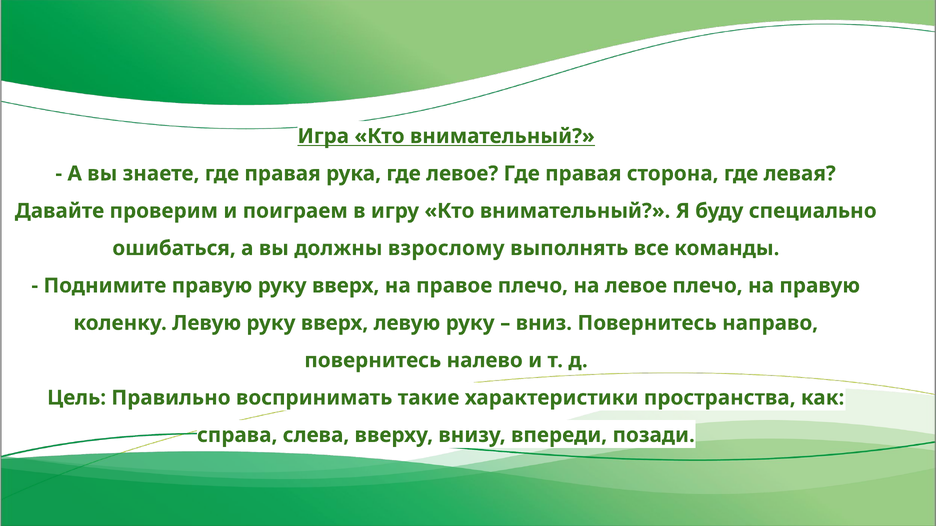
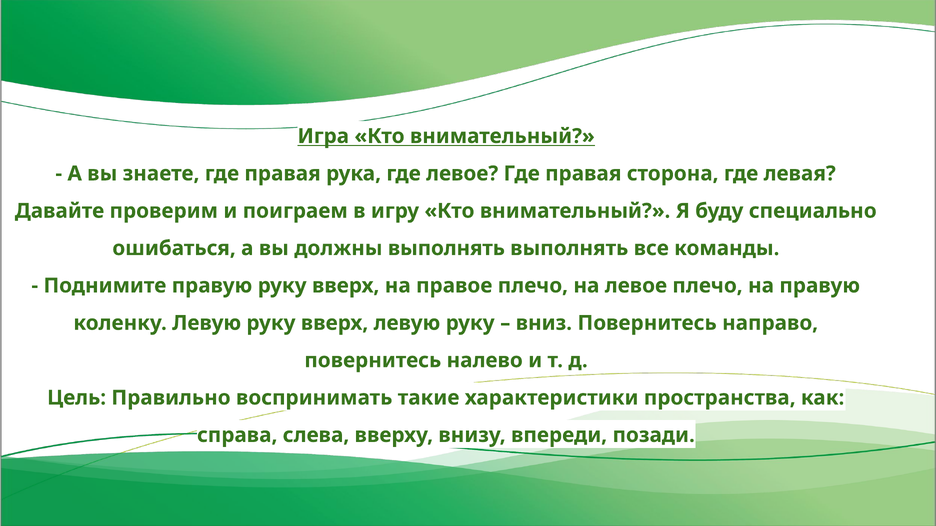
должны взрослому: взрослому -> выполнять
